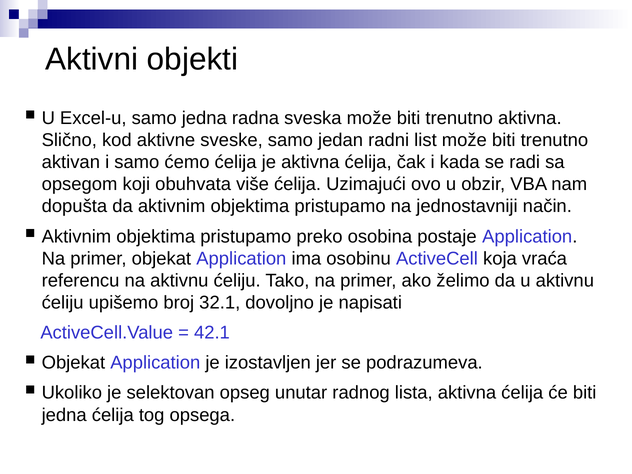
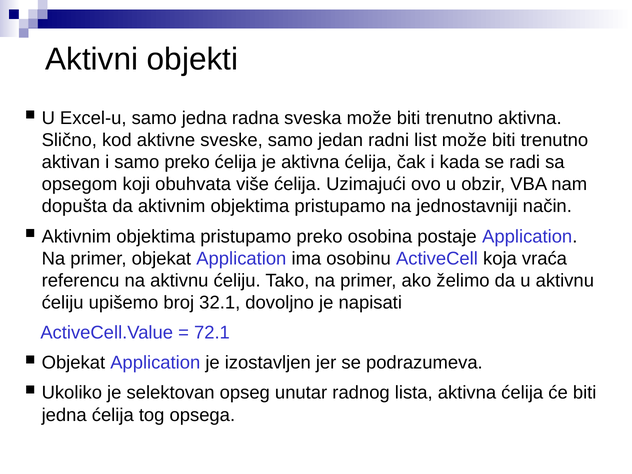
samo ćemo: ćemo -> preko
42.1: 42.1 -> 72.1
